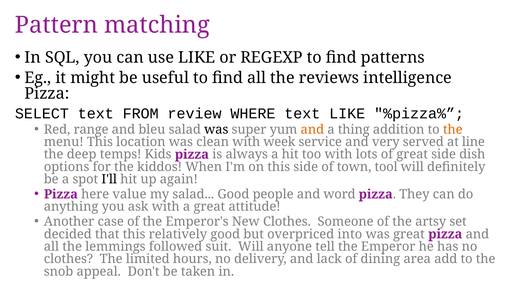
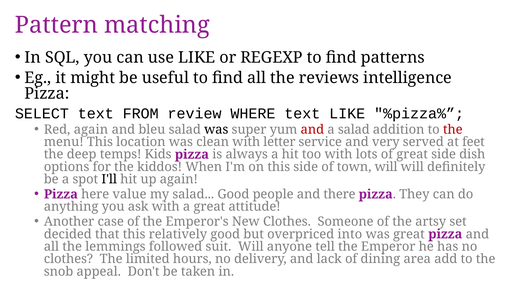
Red range: range -> again
and at (312, 129) colour: orange -> red
a thing: thing -> salad
the at (453, 129) colour: orange -> red
week: week -> letter
line: line -> feet
town tool: tool -> will
word: word -> there
